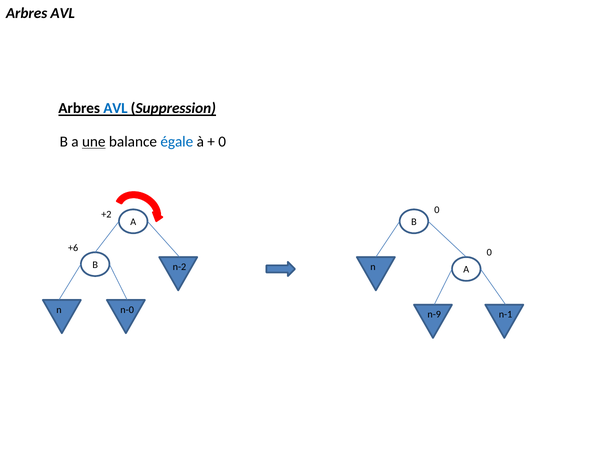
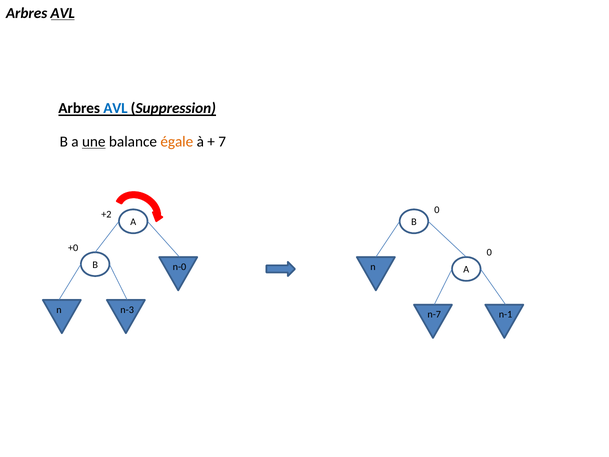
AVL at (63, 13) underline: none -> present
égale colour: blue -> orange
0 at (222, 142): 0 -> 7
+6: +6 -> +0
n-2: n-2 -> n-0
n-0: n-0 -> n-3
n-9: n-9 -> n-7
